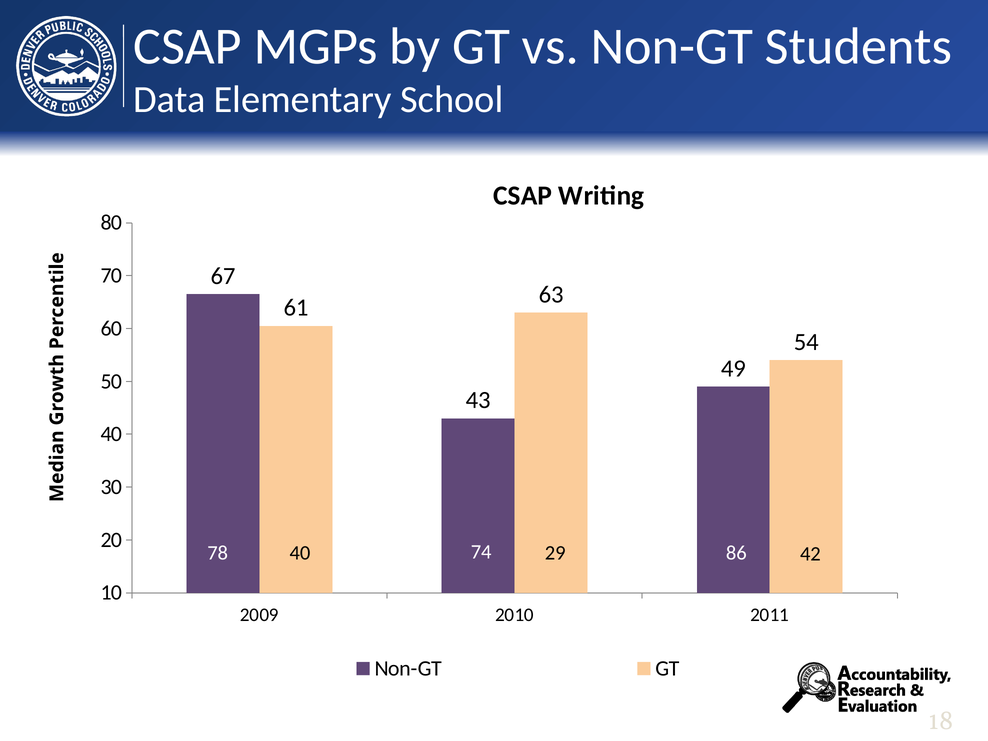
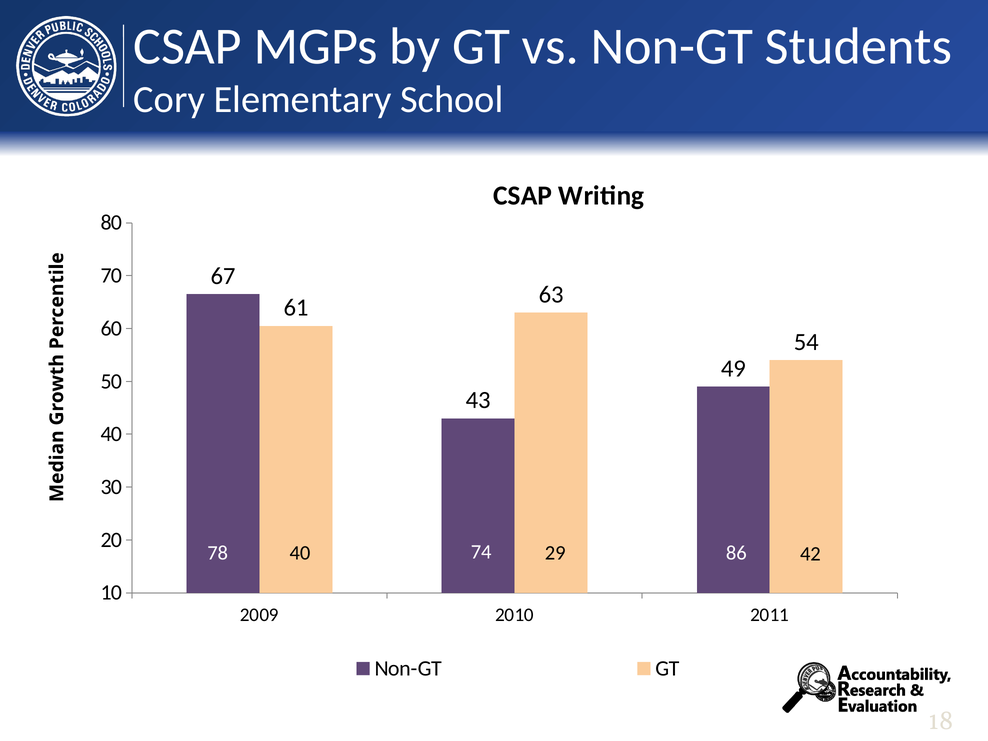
Data: Data -> Cory
